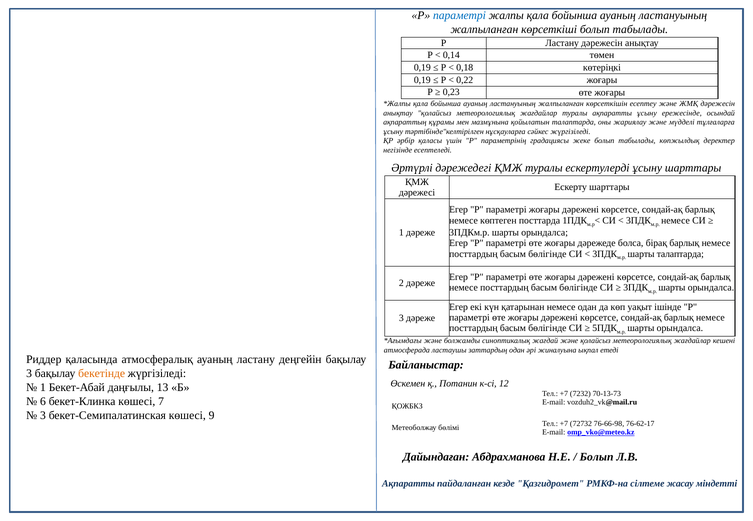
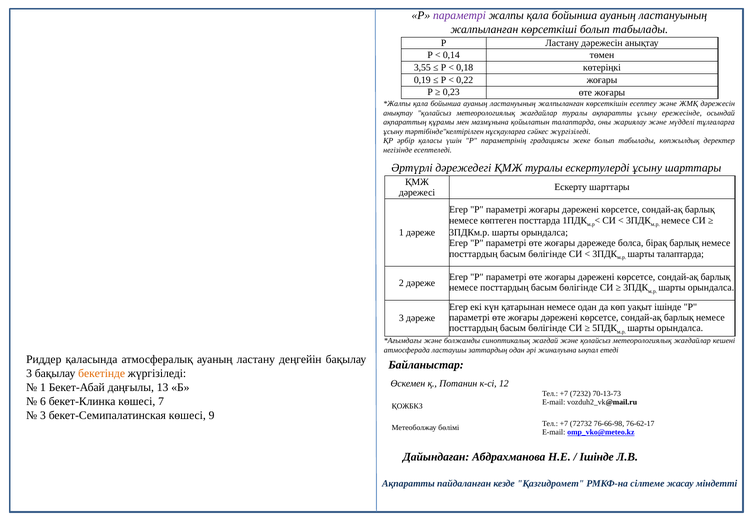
параметрі at (459, 15) colour: blue -> purple
0,19 at (422, 67): 0,19 -> 3,55
Болып at (597, 457): Болып -> Ішінде
